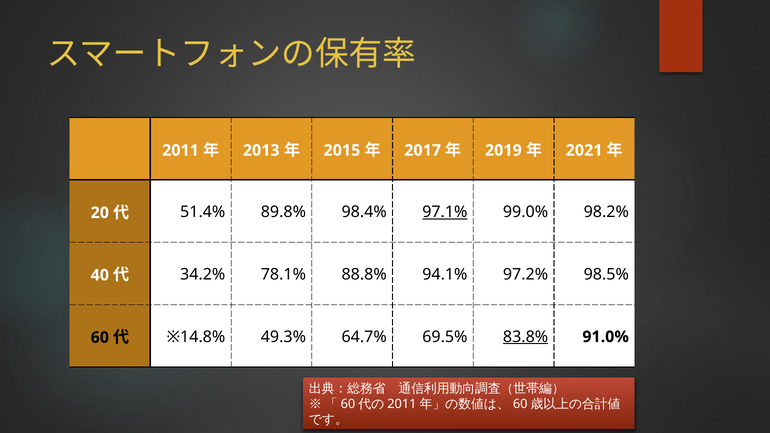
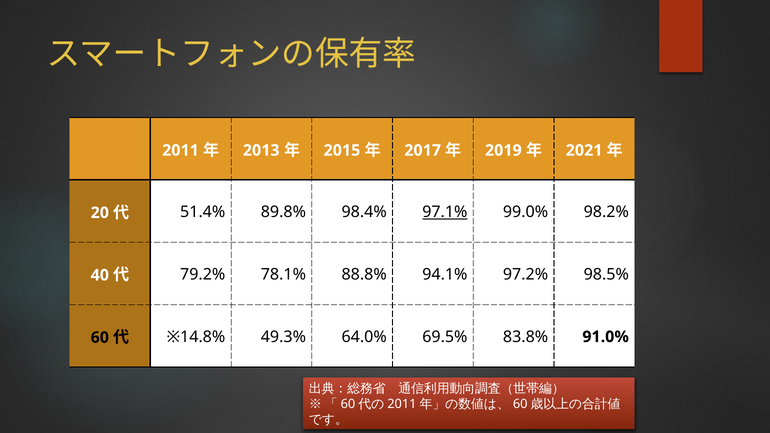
34.2%: 34.2% -> 79.2%
64.7%: 64.7% -> 64.0%
83.8% underline: present -> none
